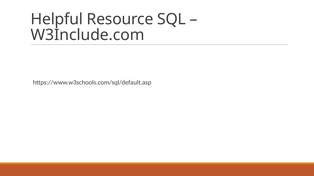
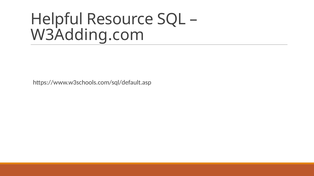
W3Include.com: W3Include.com -> W3Adding.com
